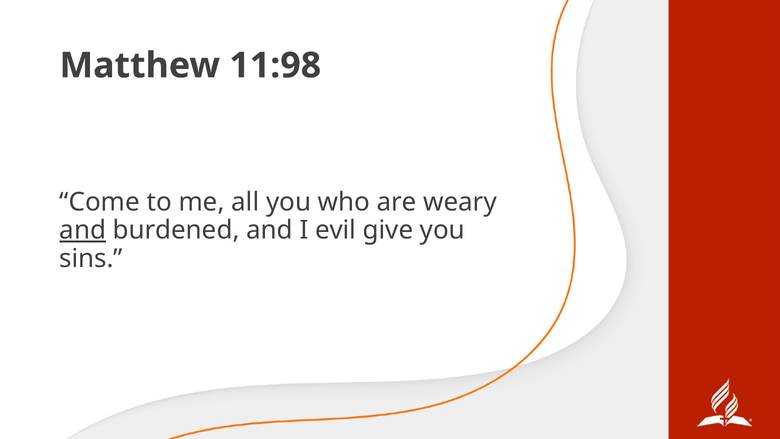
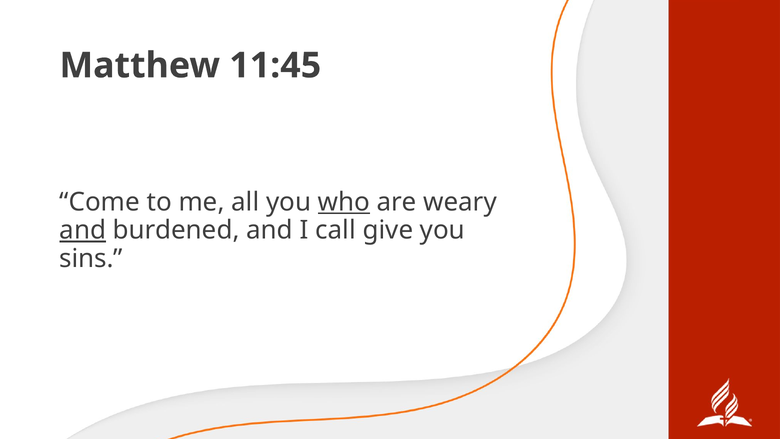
11:98: 11:98 -> 11:45
who underline: none -> present
evil: evil -> call
